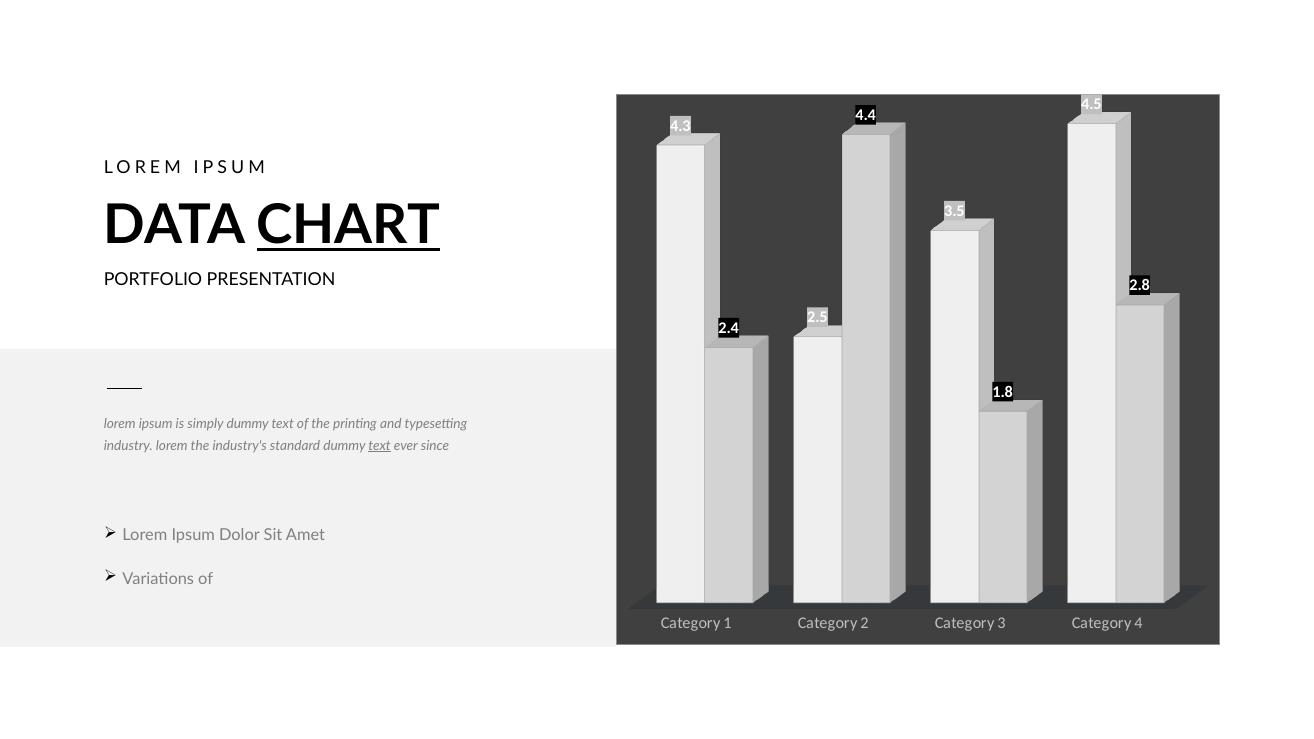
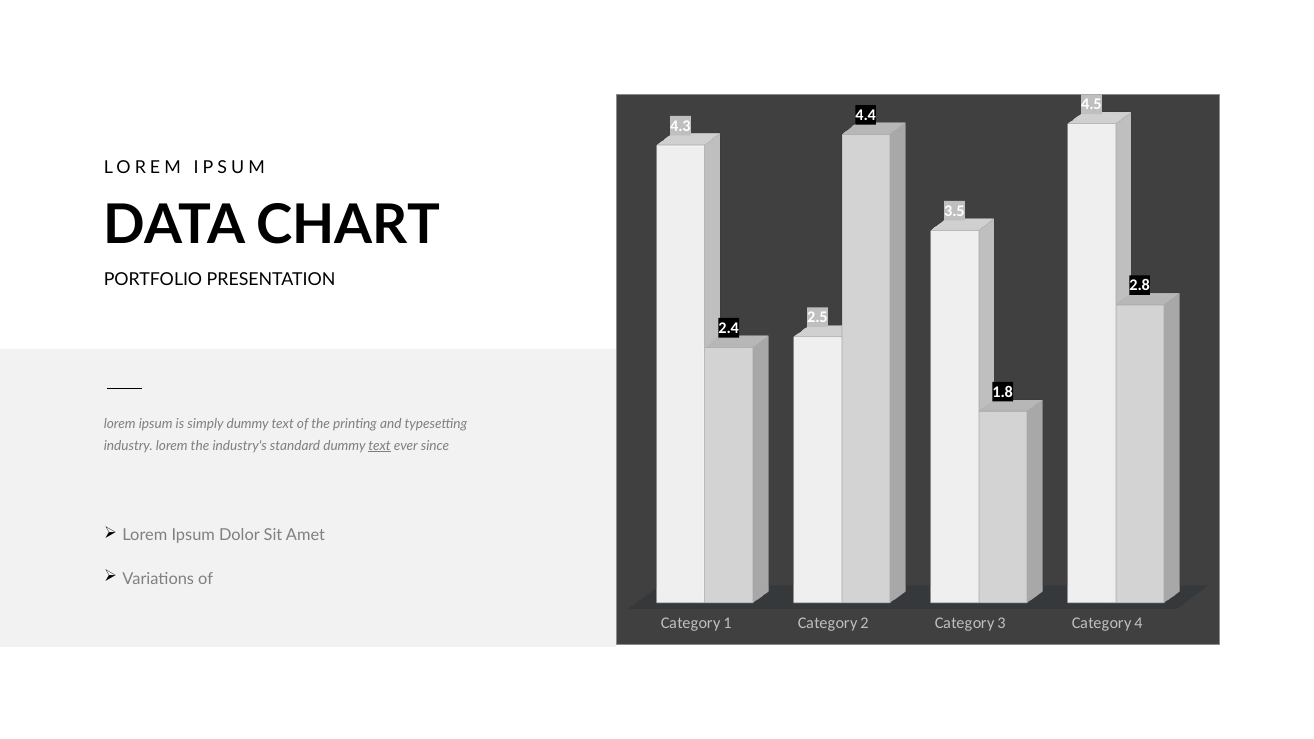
CHART underline: present -> none
